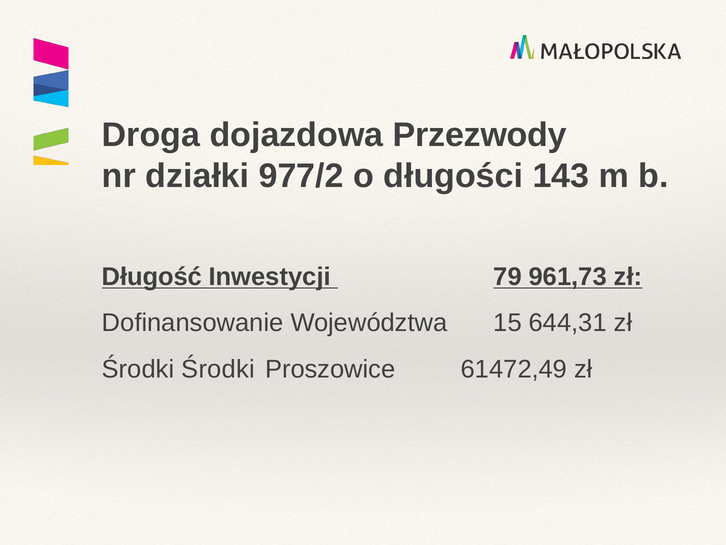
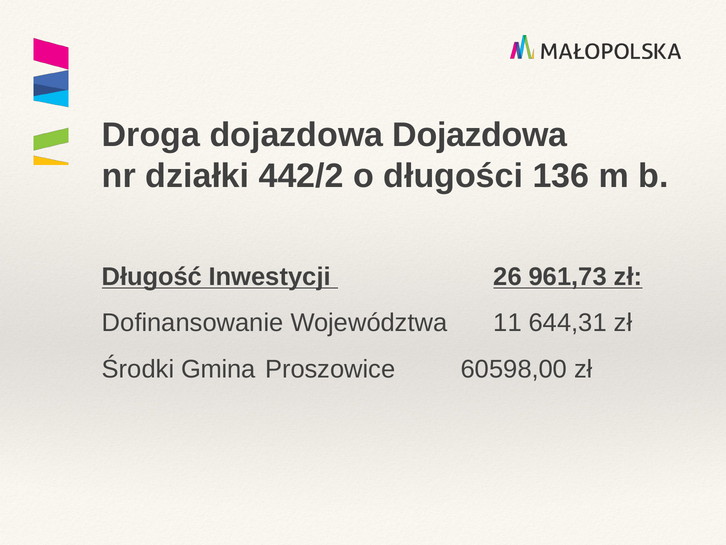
dojazdowa Przezwody: Przezwody -> Dojazdowa
977/2: 977/2 -> 442/2
143: 143 -> 136
79: 79 -> 26
15: 15 -> 11
Środki Środki: Środki -> Gmina
61472,49: 61472,49 -> 60598,00
